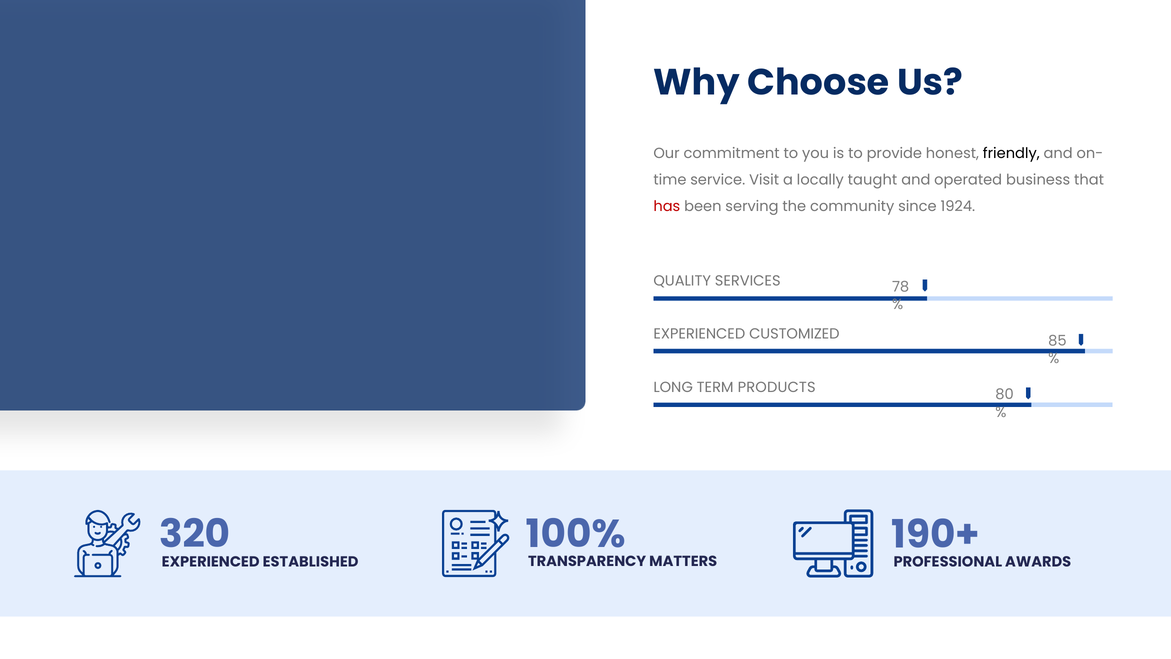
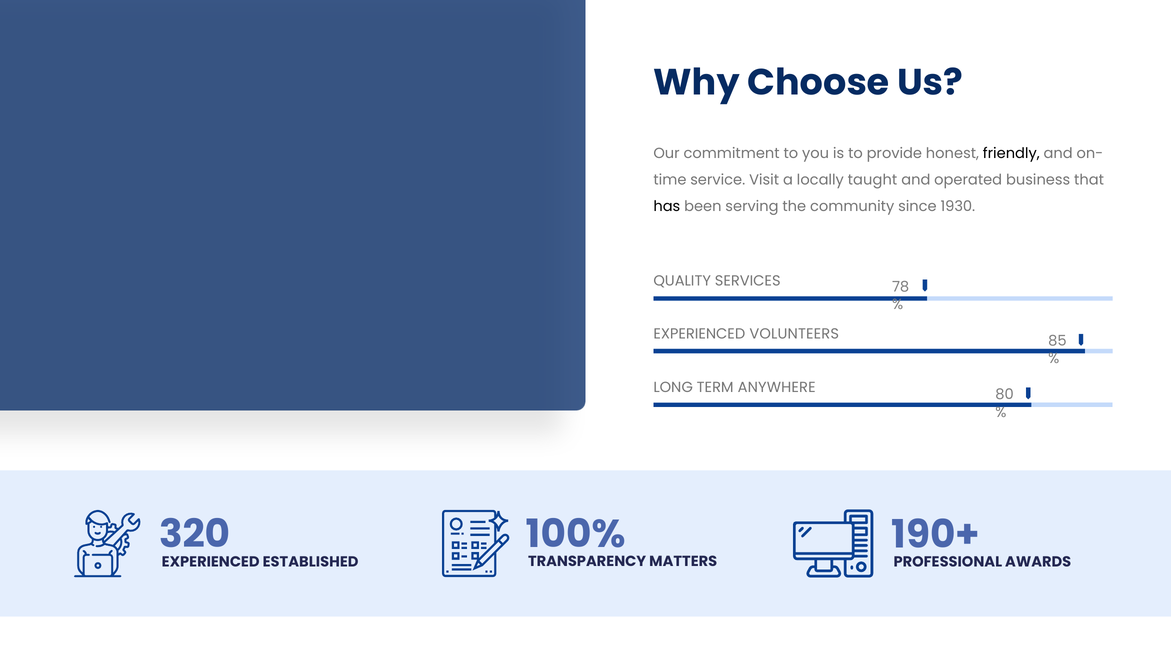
has colour: red -> black
1924: 1924 -> 1930
CUSTOMIZED: CUSTOMIZED -> VOLUNTEERS
PRODUCTS: PRODUCTS -> ANYWHERE
